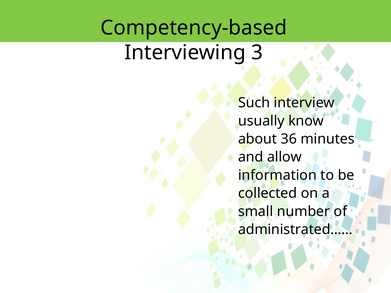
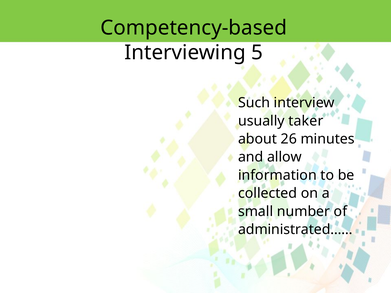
3: 3 -> 5
know: know -> taker
36: 36 -> 26
